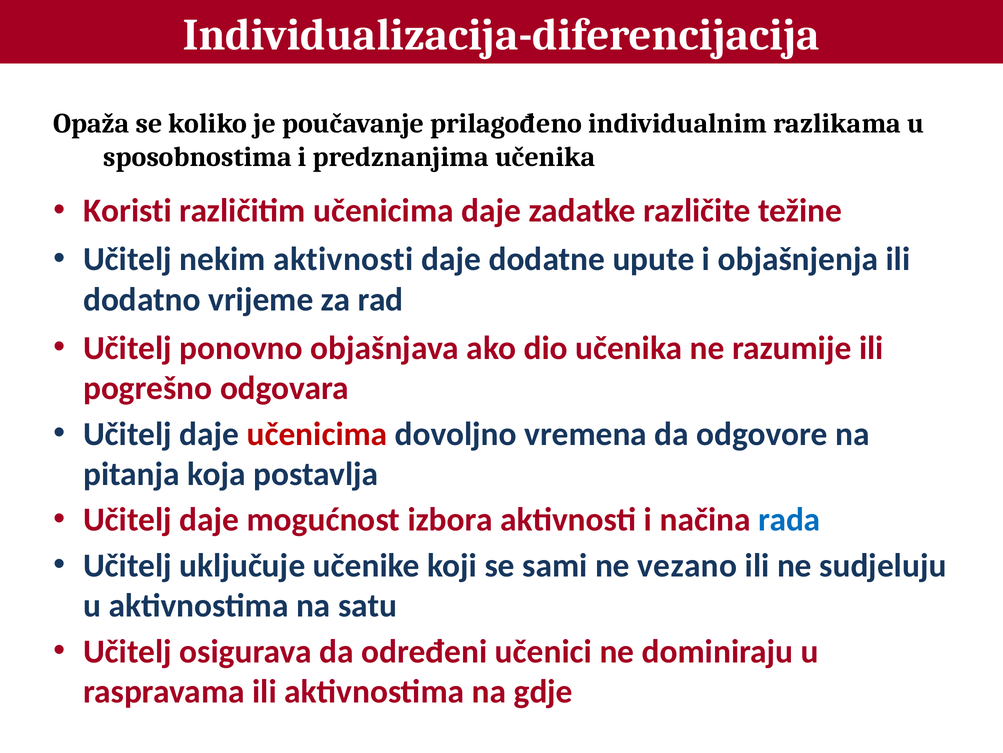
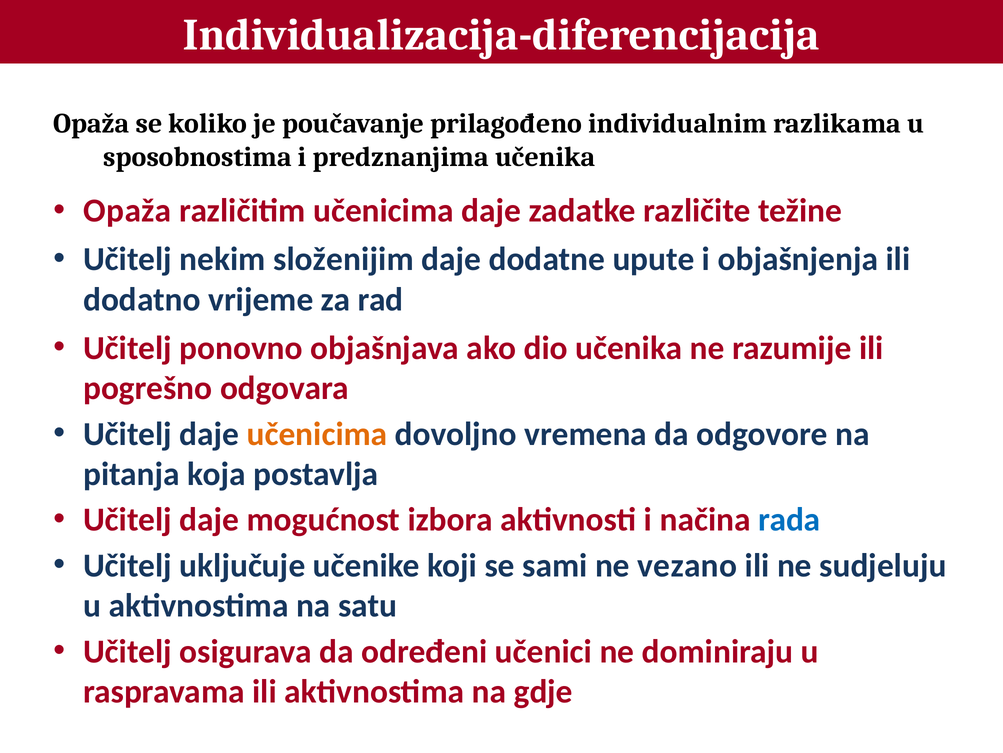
Koristi at (128, 211): Koristi -> Opaža
nekim aktivnosti: aktivnosti -> složenijim
učenicima at (317, 434) colour: red -> orange
